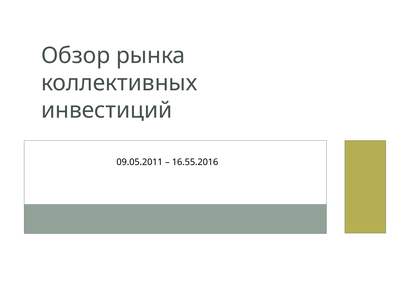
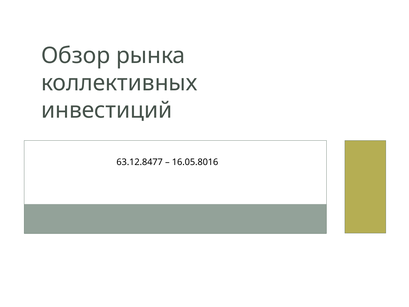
09.05.2011: 09.05.2011 -> 63.12.8477
16.55.2016: 16.55.2016 -> 16.05.8016
